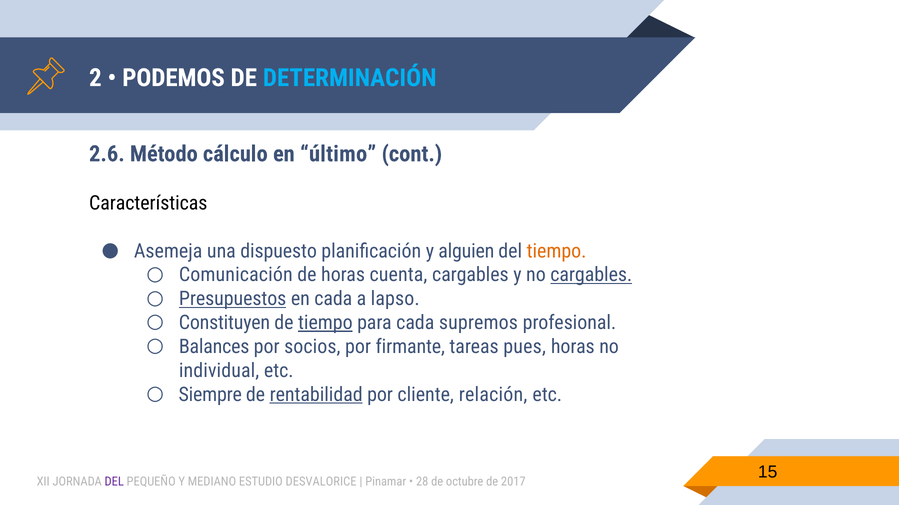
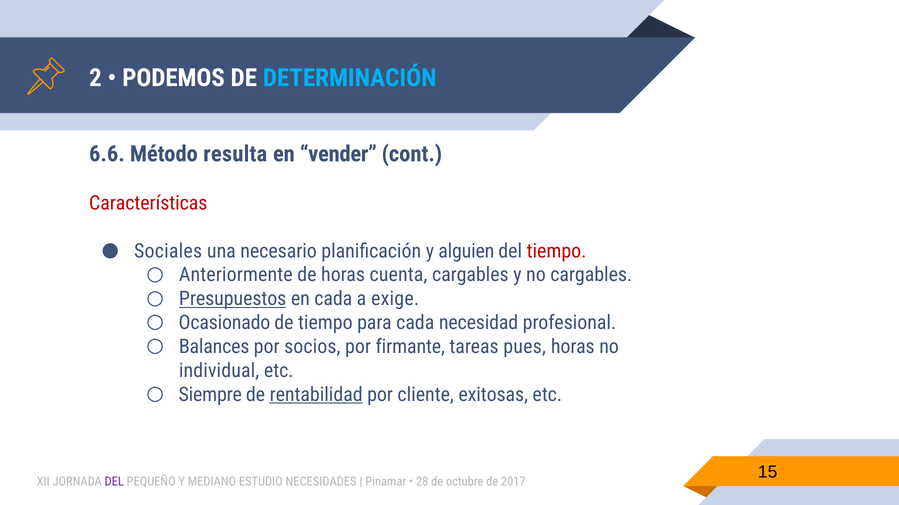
2.6: 2.6 -> 6.6
cálculo: cálculo -> resulta
último: último -> vender
Características colour: black -> red
Asemeja: Asemeja -> Sociales
dispuesto: dispuesto -> necesario
tiempo at (557, 251) colour: orange -> red
Comunicación: Comunicación -> Anteriormente
cargables at (591, 275) underline: present -> none
lapso: lapso -> exige
Constituyen: Constituyen -> Ocasionado
tiempo at (325, 323) underline: present -> none
supremos: supremos -> necesidad
relación: relación -> exitosas
DESVALORICE: DESVALORICE -> NECESIDADES
